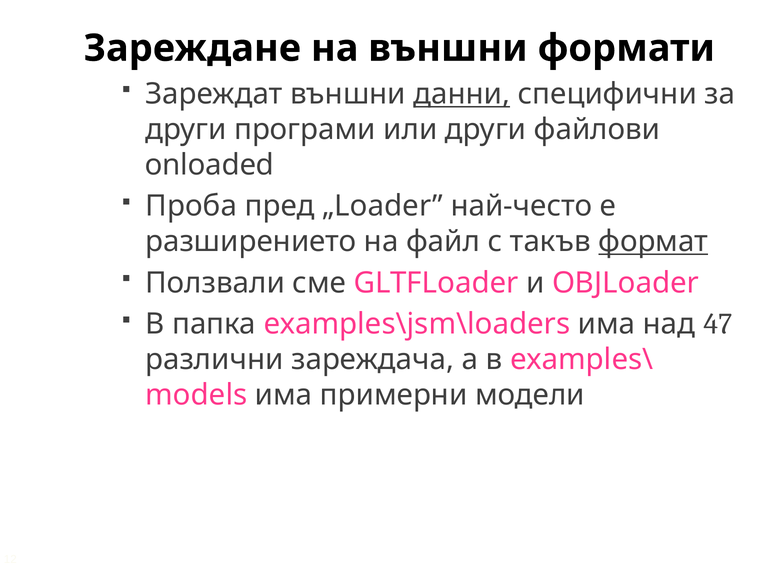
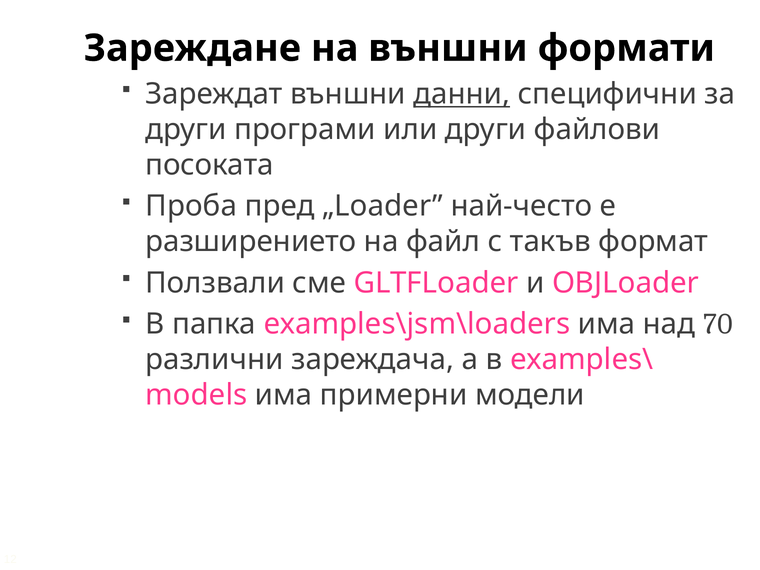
onloaded: onloaded -> посоката
формат underline: present -> none
47: 47 -> 70
